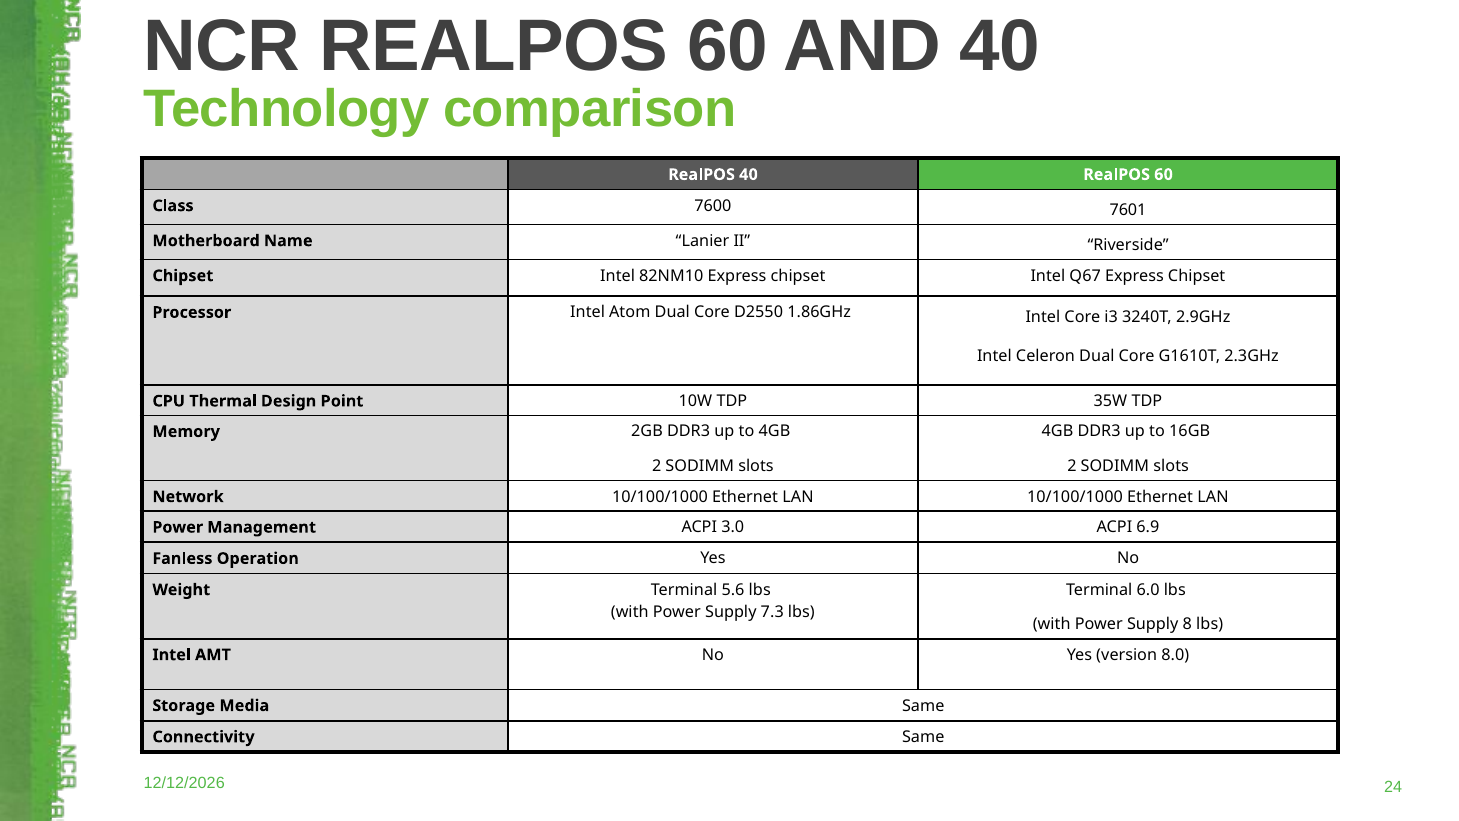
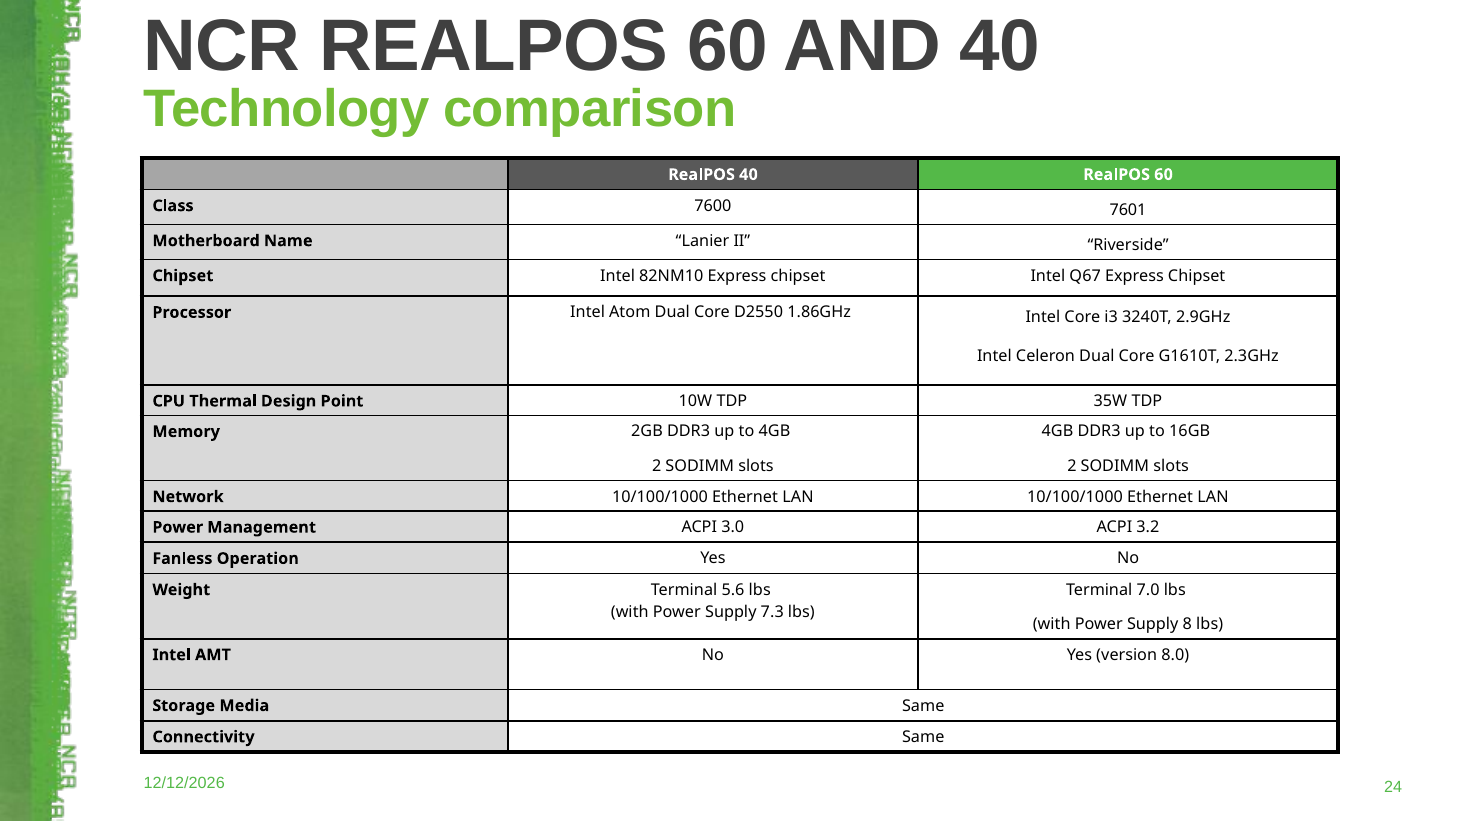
6.9: 6.9 -> 3.2
6.0: 6.0 -> 7.0
